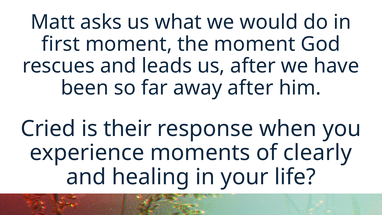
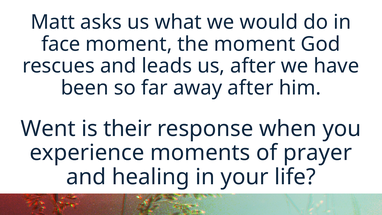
first: first -> face
Cried: Cried -> Went
clearly: clearly -> prayer
